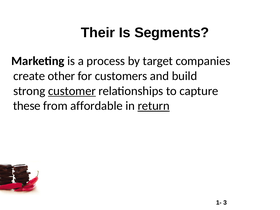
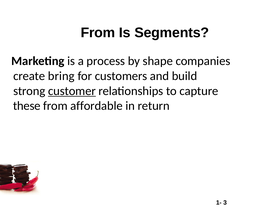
Their at (98, 33): Their -> From
target: target -> shape
other: other -> bring
return underline: present -> none
